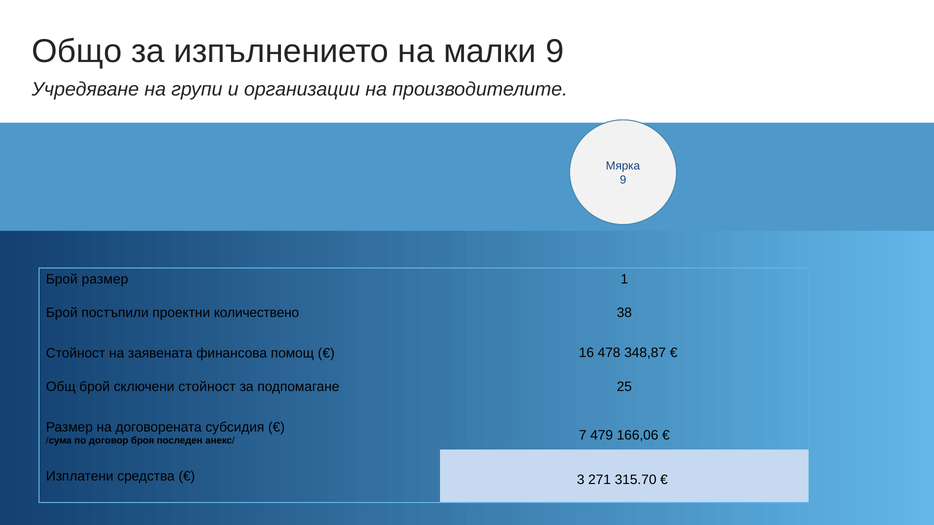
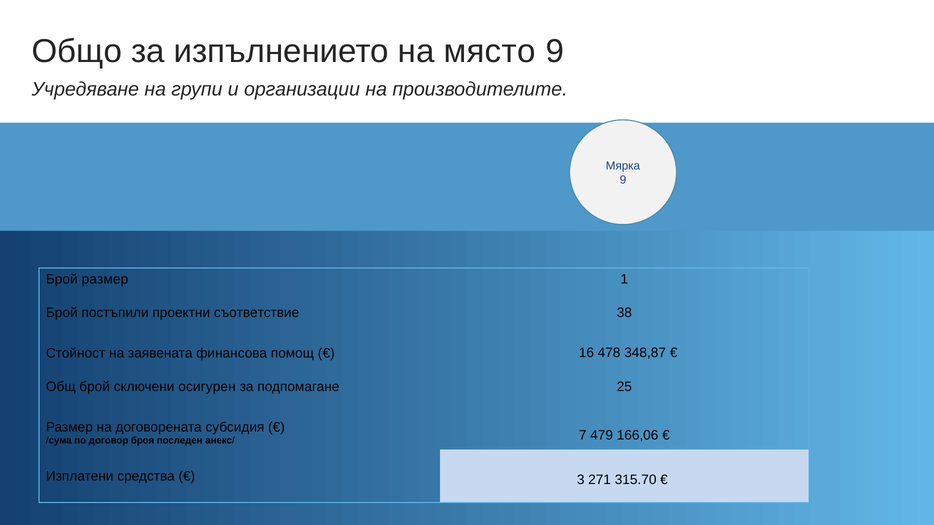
малки: малки -> място
количествено: количествено -> съответствие
сключени стойност: стойност -> осигурен
